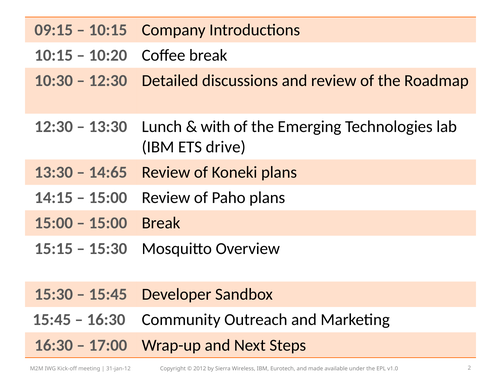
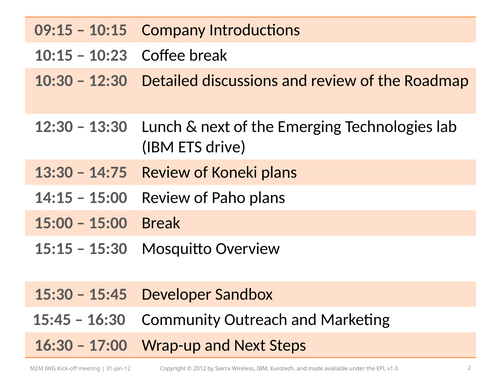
10:20: 10:20 -> 10:23
with at (215, 126): with -> next
14:65: 14:65 -> 14:75
